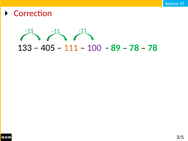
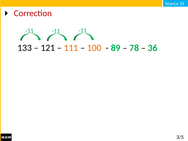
405: 405 -> 121
100 colour: purple -> orange
78 at (153, 48): 78 -> 36
